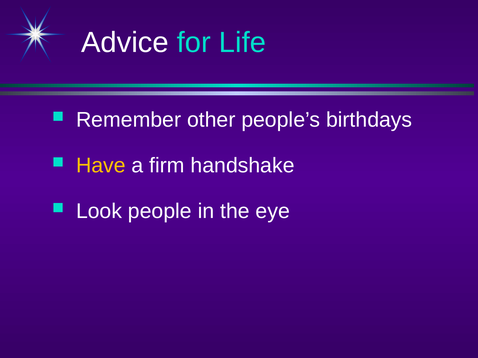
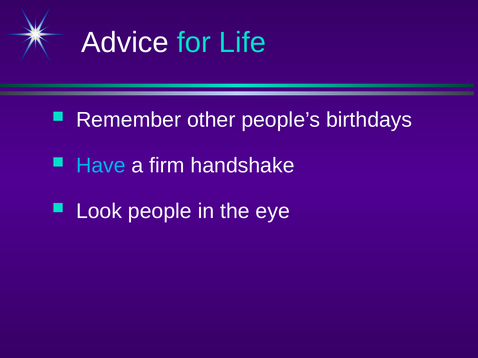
Have colour: yellow -> light blue
